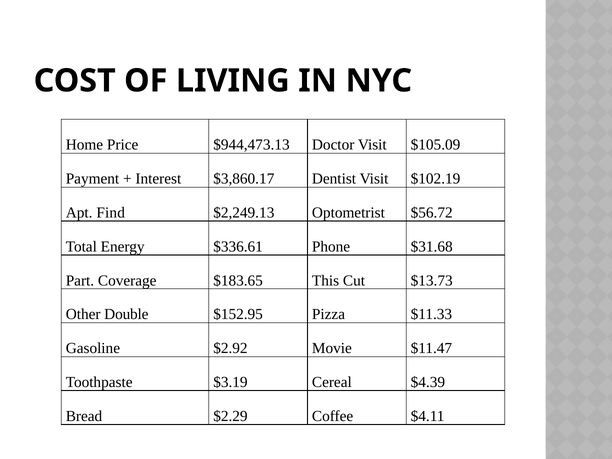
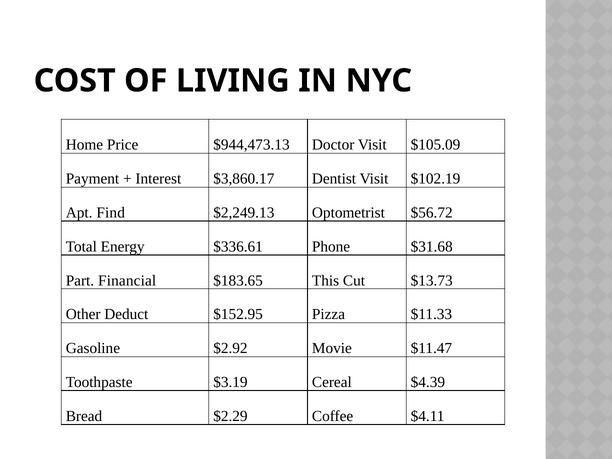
Coverage: Coverage -> Financial
Double: Double -> Deduct
